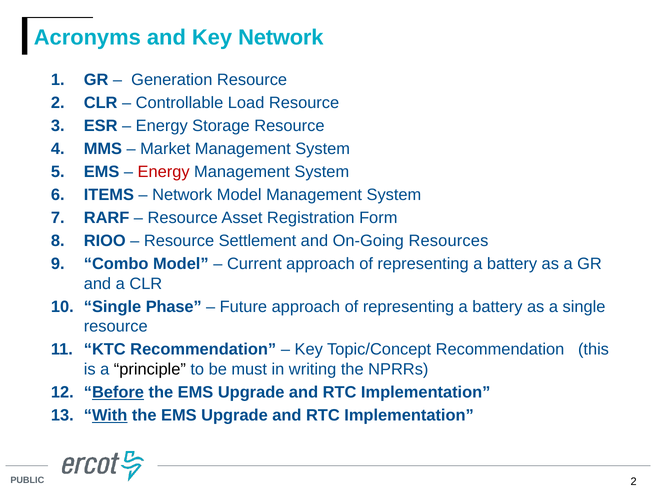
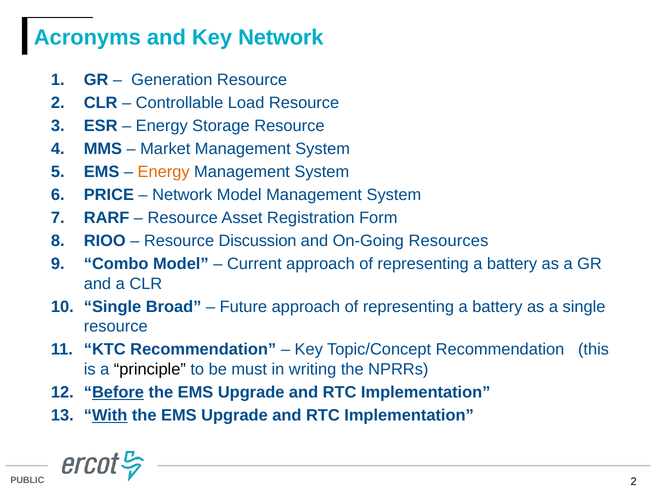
Energy at (164, 172) colour: red -> orange
ITEMS: ITEMS -> PRICE
Settlement: Settlement -> Discussion
Phase: Phase -> Broad
